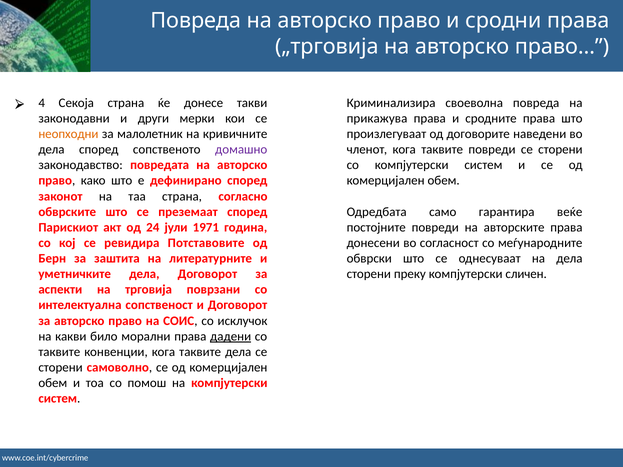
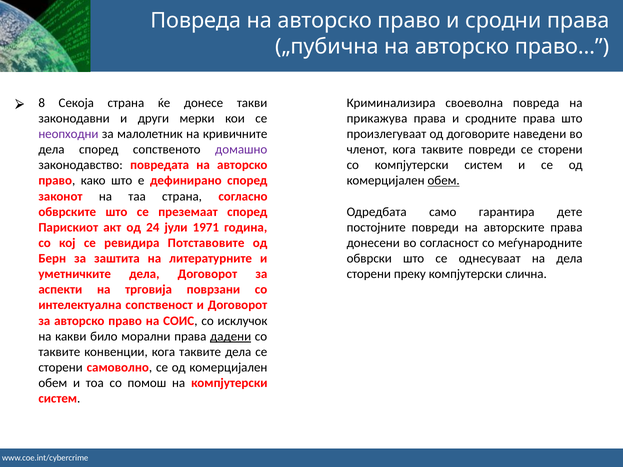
„трговија: „трговија -> „пубична
4: 4 -> 8
неопходни colour: orange -> purple
обем at (444, 181) underline: none -> present
веќе: веќе -> дете
сличен: сличен -> слична
